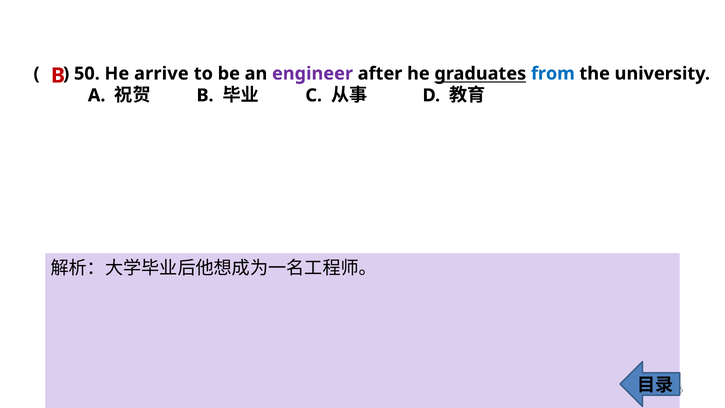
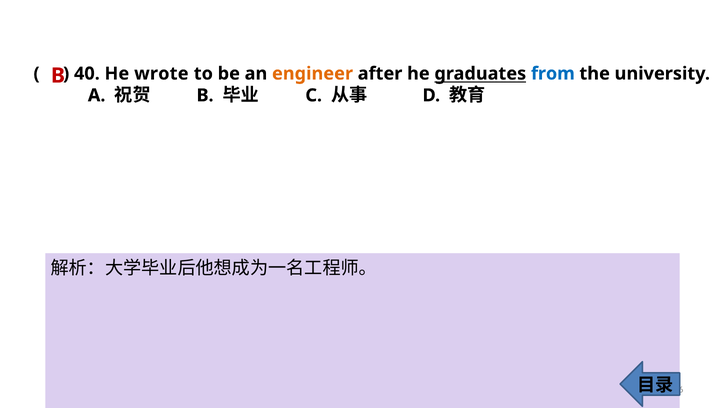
50: 50 -> 40
arrive: arrive -> wrote
engineer colour: purple -> orange
